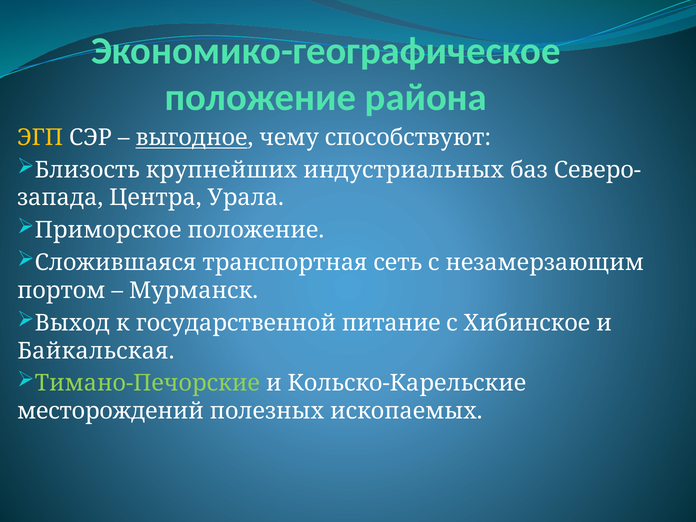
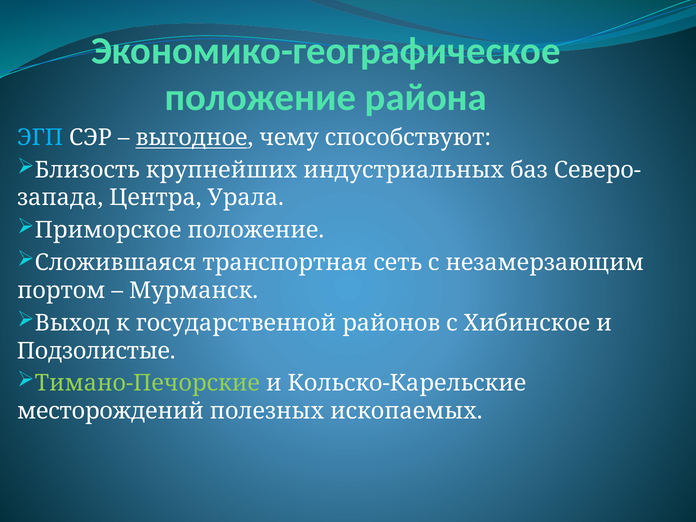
ЭГП colour: yellow -> light blue
питание: питание -> районов
Байкальская: Байкальская -> Подзолистые
